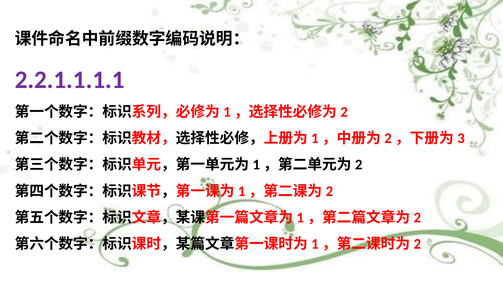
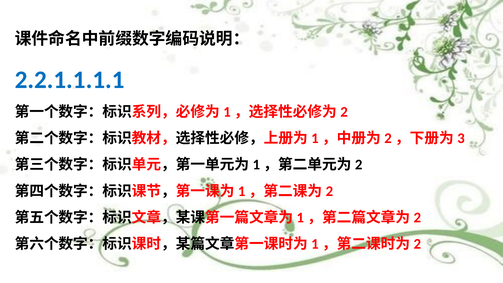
2.2.1.1.1.1 colour: purple -> blue
